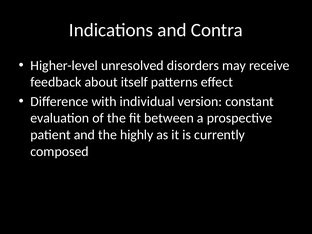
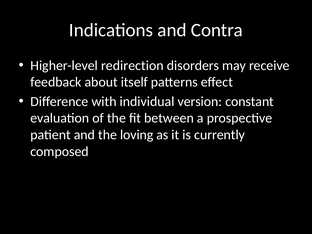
unresolved: unresolved -> redirection
highly: highly -> loving
